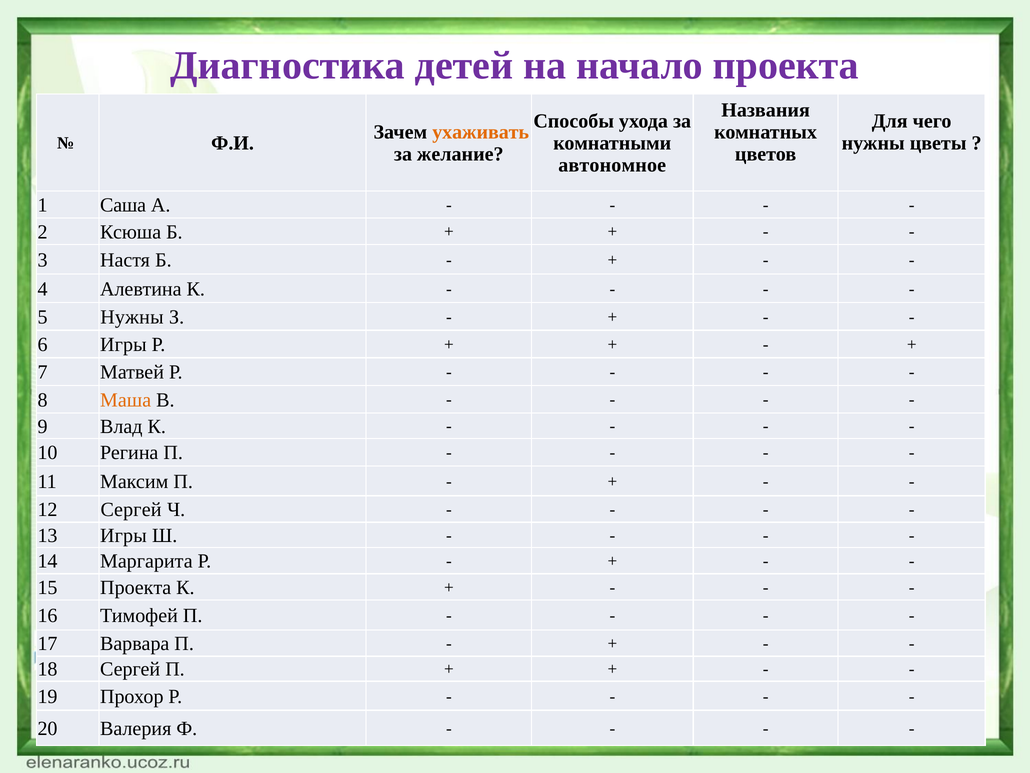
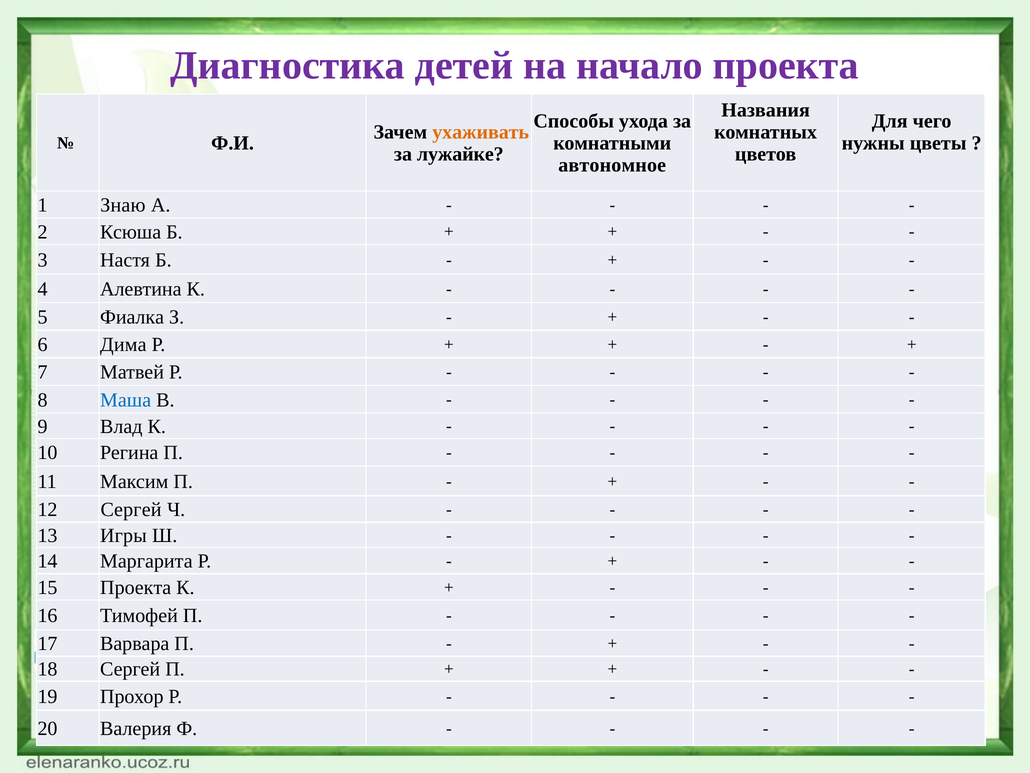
желание: желание -> лужайке
Саша: Саша -> Знаю
5 Нужны: Нужны -> Фиалка
6 Игры: Игры -> Дима
Маша colour: orange -> blue
